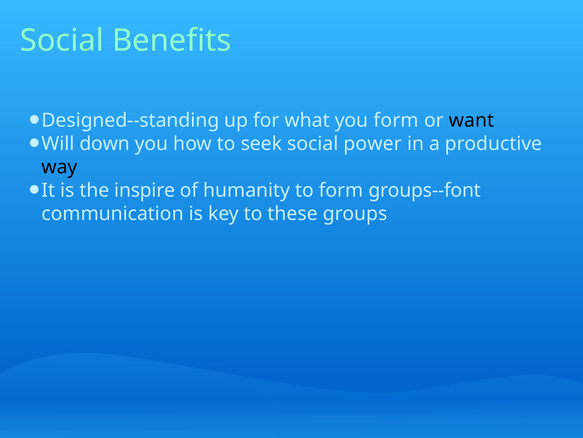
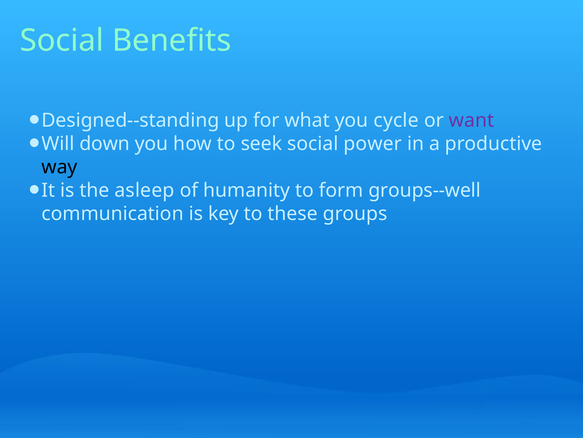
you form: form -> cycle
want colour: black -> purple
inspire: inspire -> asleep
groups--font: groups--font -> groups--well
